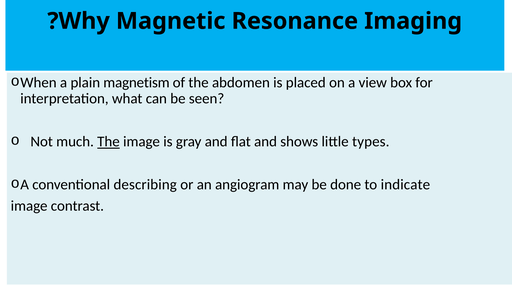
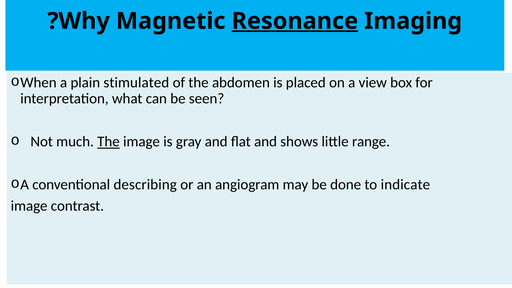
Resonance underline: none -> present
magnetism: magnetism -> stimulated
types: types -> range
